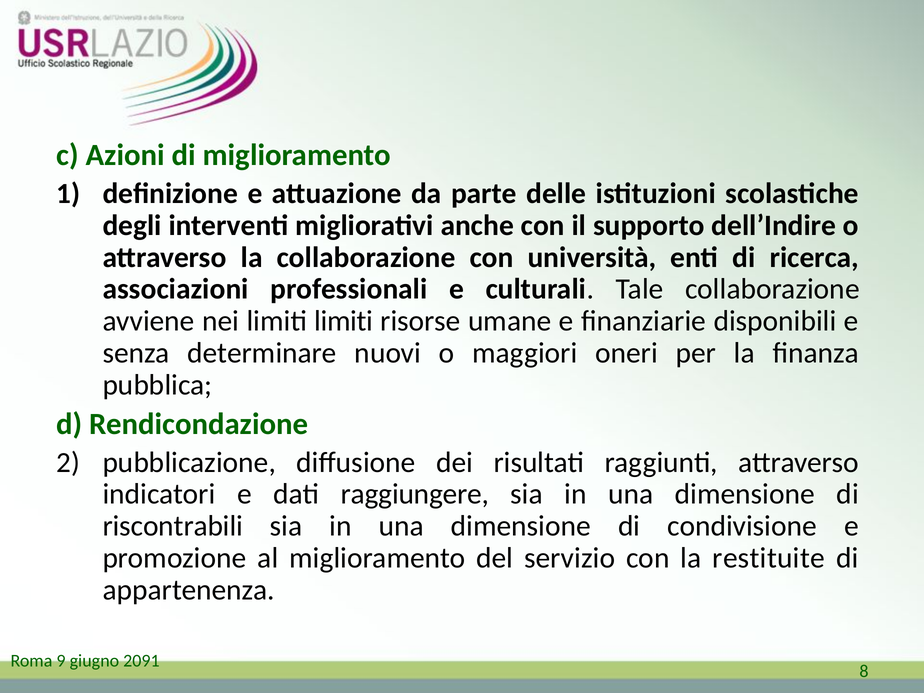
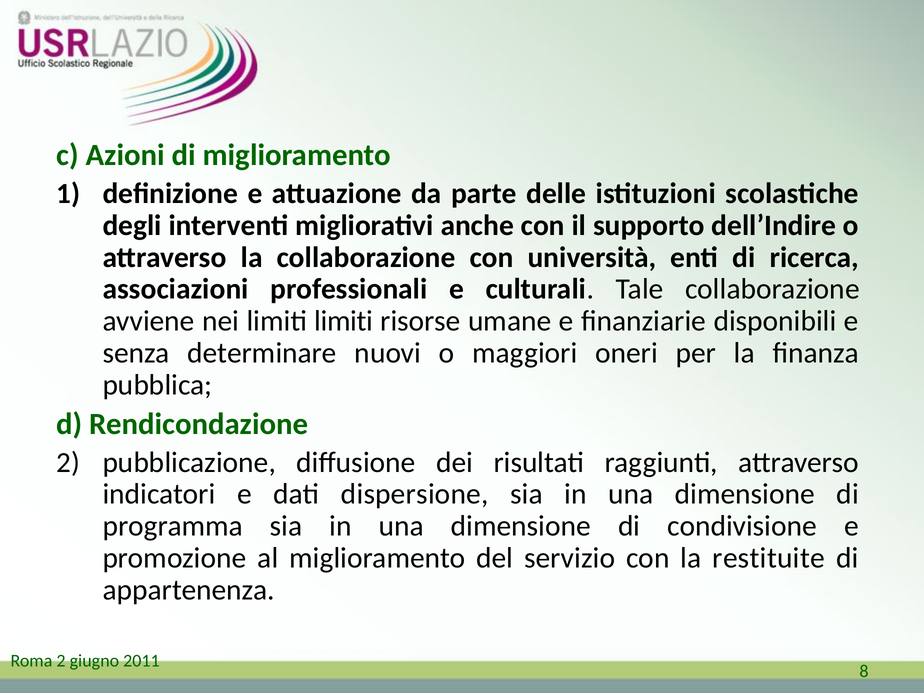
raggiungere: raggiungere -> dispersione
riscontrabili: riscontrabili -> programma
Roma 9: 9 -> 2
2091: 2091 -> 2011
